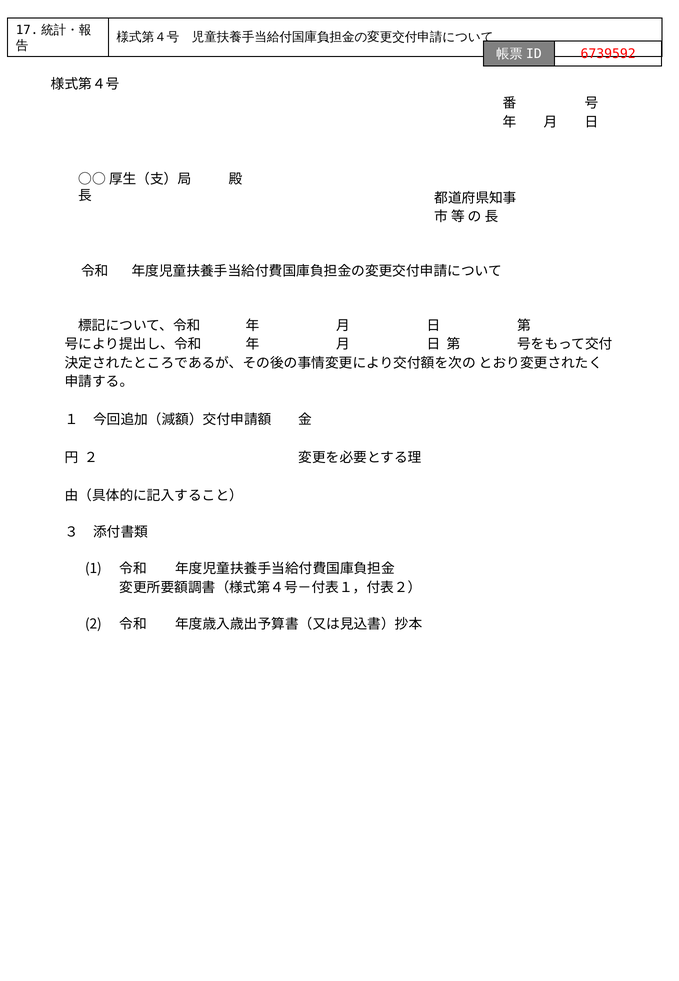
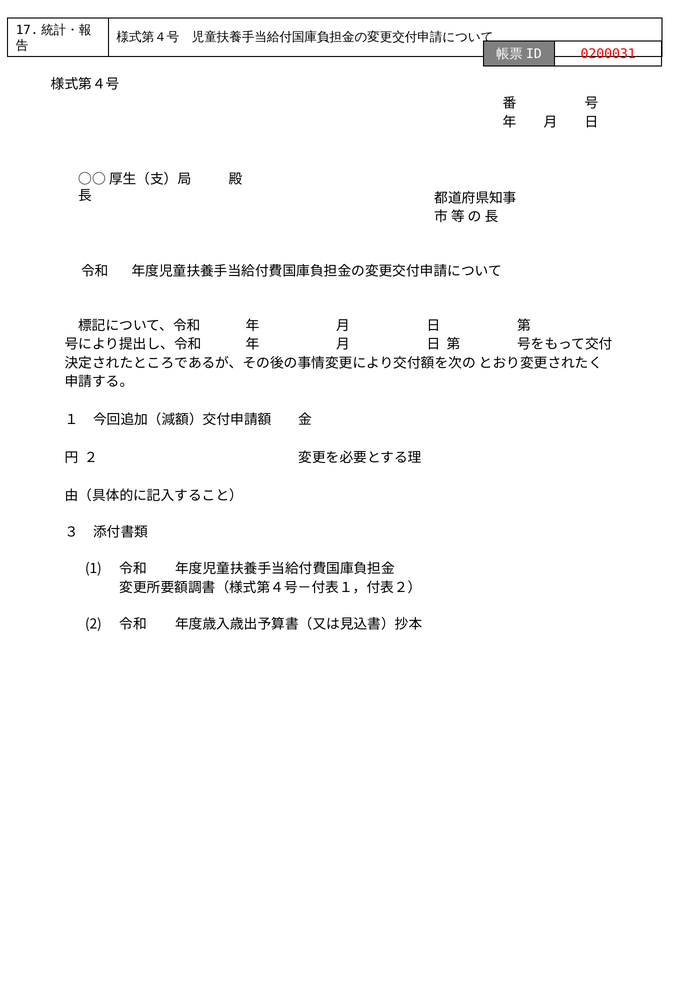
6739592: 6739592 -> 0200031
